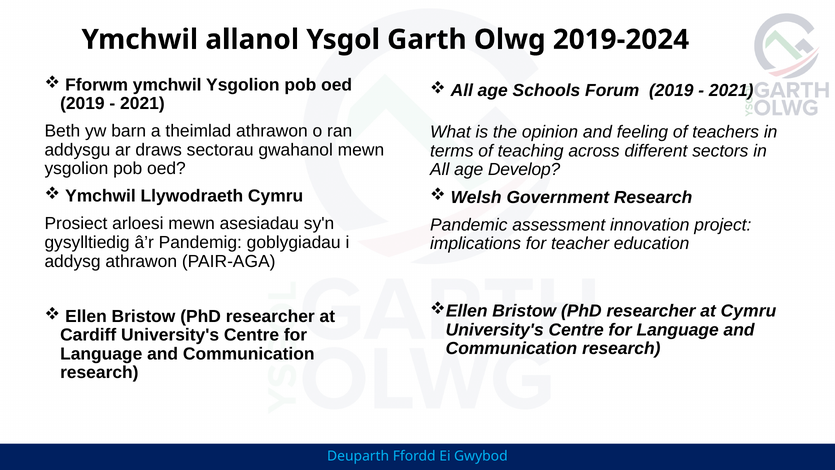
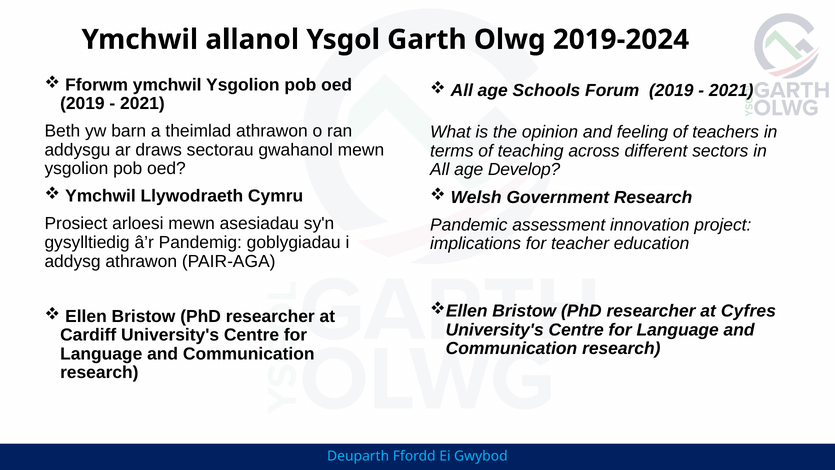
at Cymru: Cymru -> Cyfres
